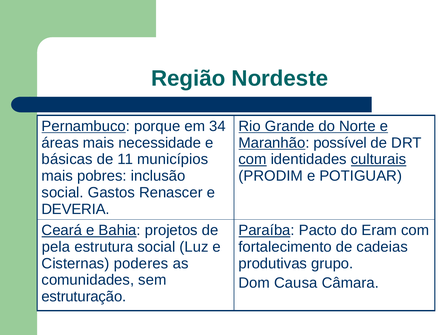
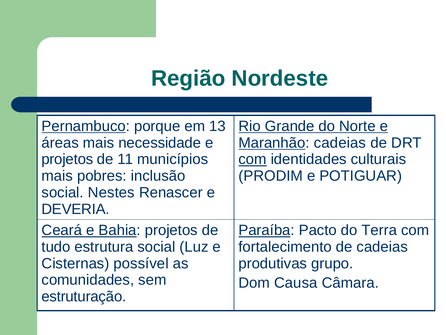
34: 34 -> 13
Maranhão possível: possível -> cadeias
básicas at (67, 159): básicas -> projetos
culturais underline: present -> none
Gastos: Gastos -> Nestes
Eram: Eram -> Terra
pela: pela -> tudo
poderes: poderes -> possível
